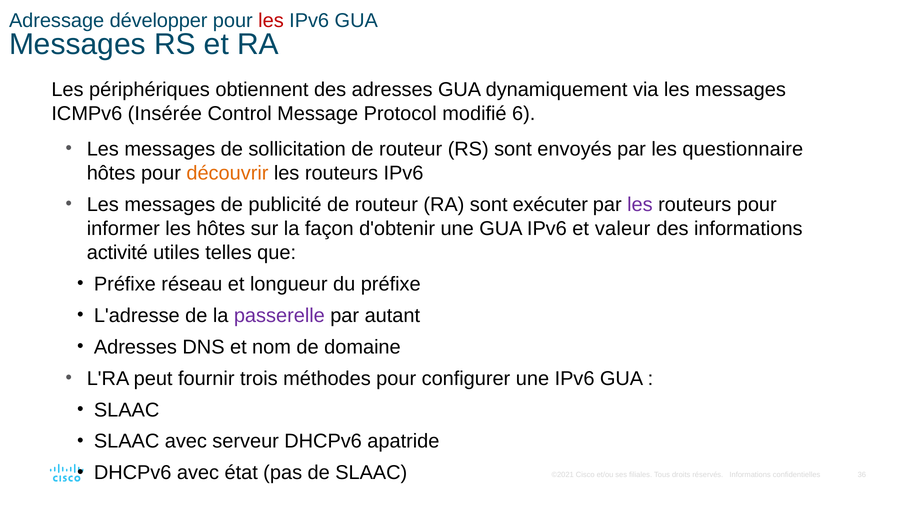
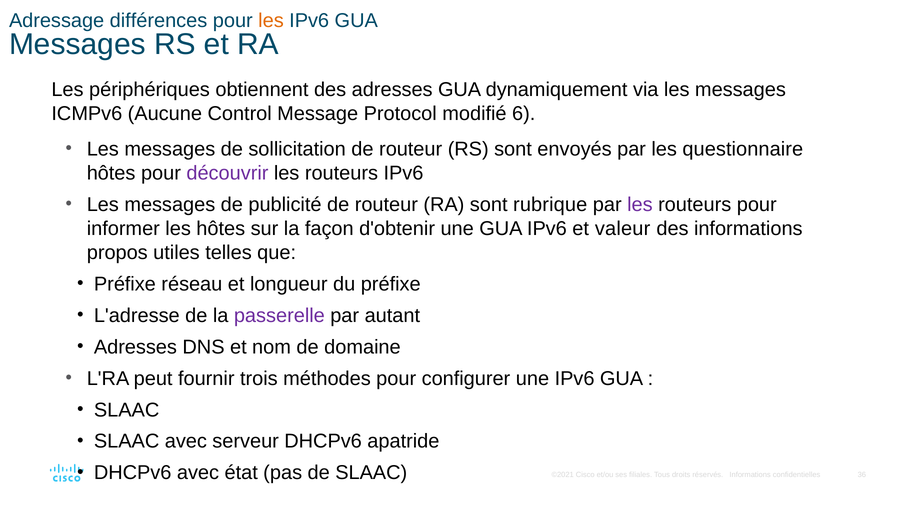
développer: développer -> différences
les at (271, 21) colour: red -> orange
Insérée: Insérée -> Aucune
découvrir colour: orange -> purple
exécuter: exécuter -> rubrique
activité: activité -> propos
